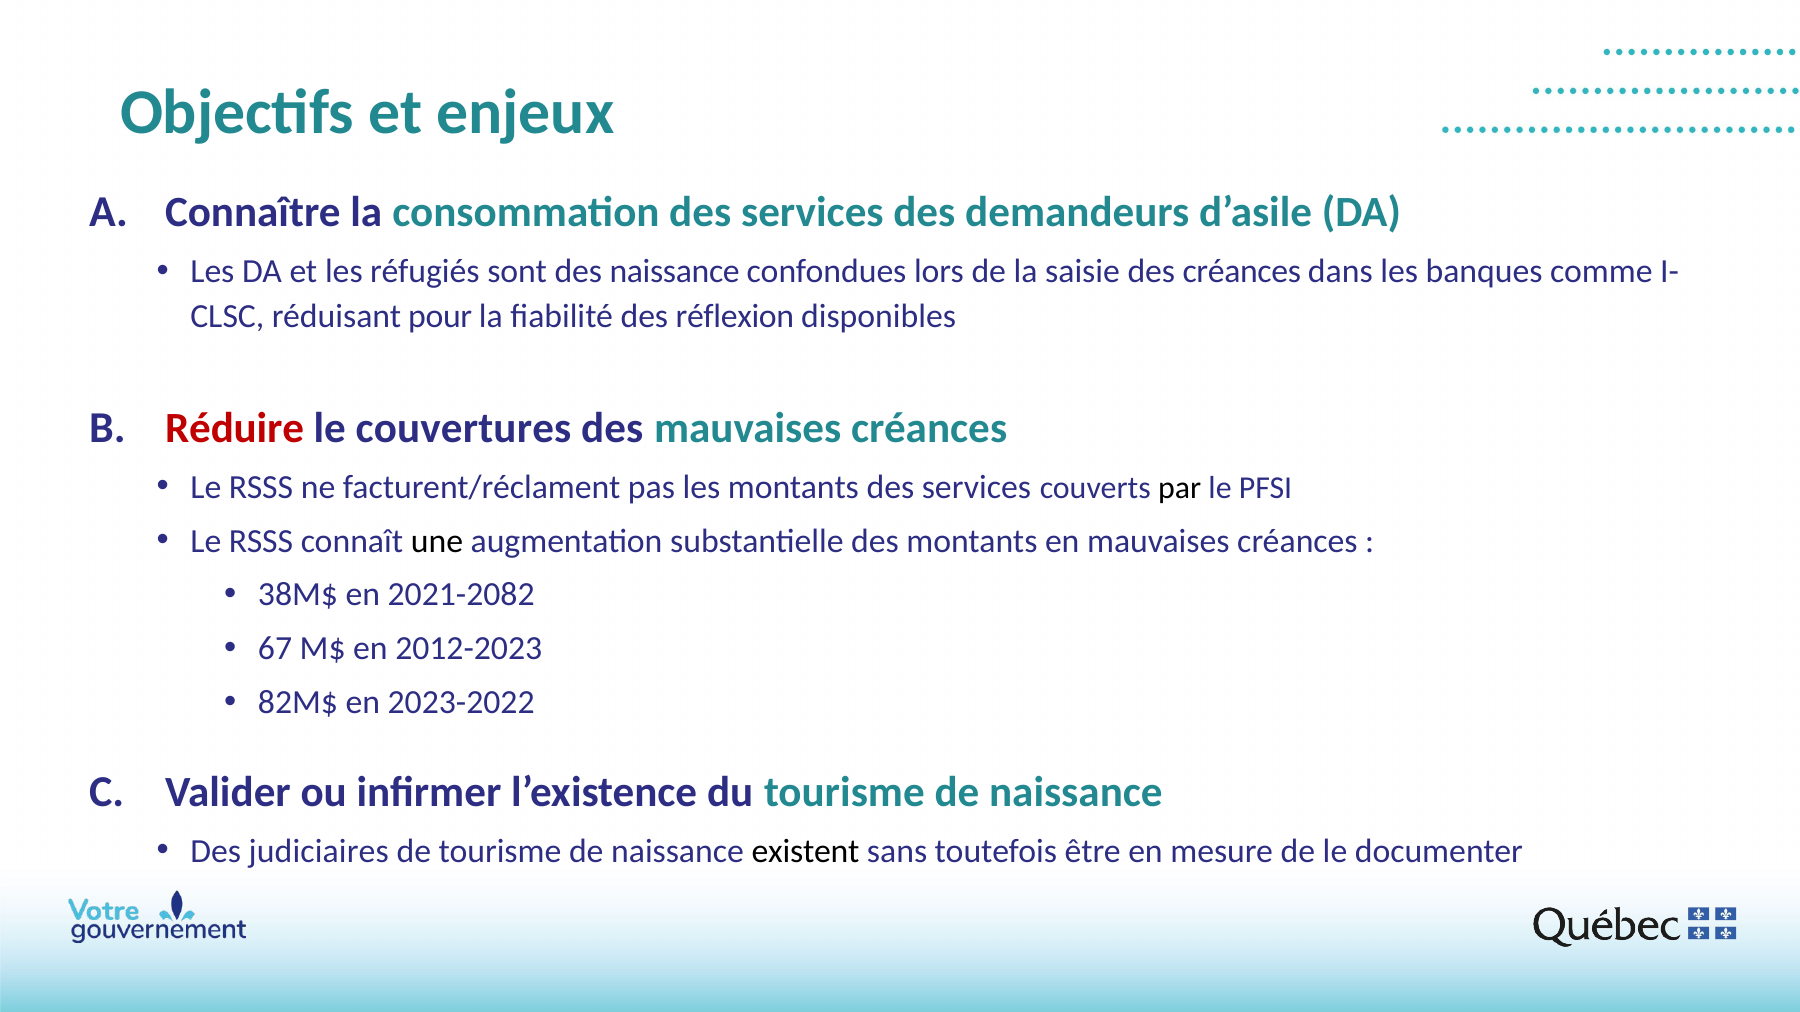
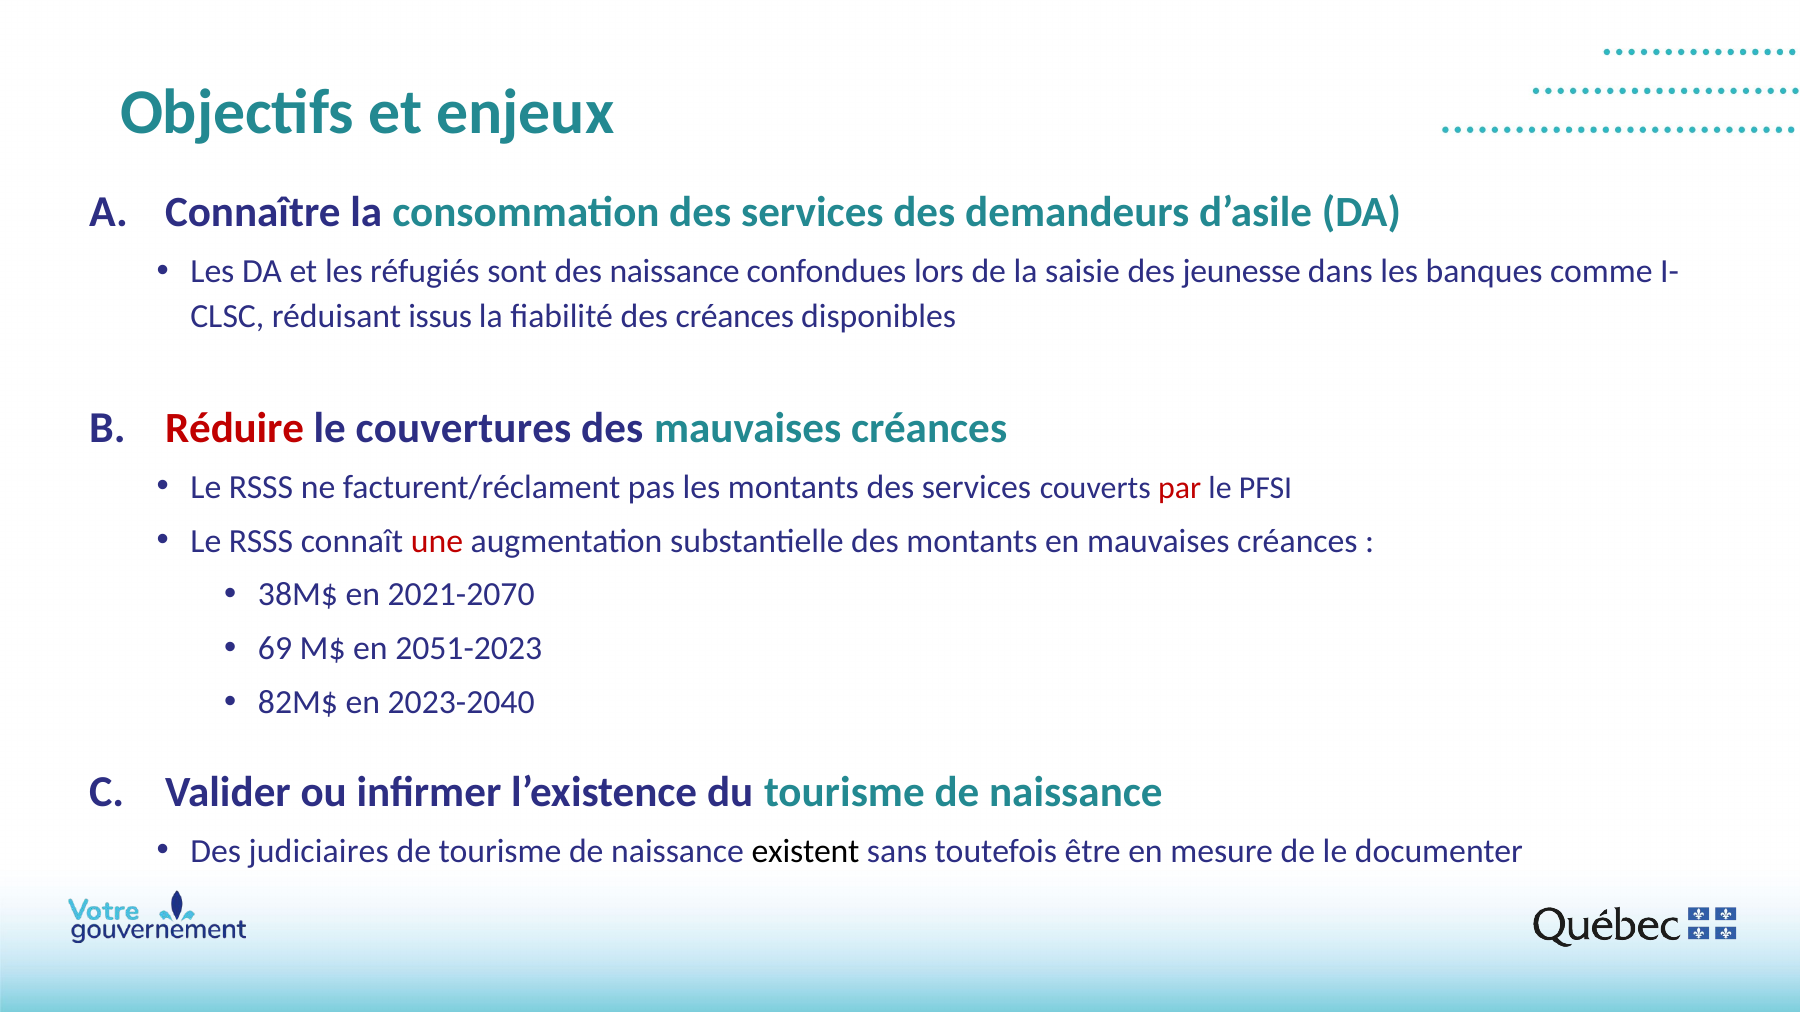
des créances: créances -> jeunesse
pour: pour -> issus
des réflexion: réflexion -> créances
par colour: black -> red
une colour: black -> red
2021-2082: 2021-2082 -> 2021-2070
67: 67 -> 69
2012-2023: 2012-2023 -> 2051-2023
2023-2022: 2023-2022 -> 2023-2040
